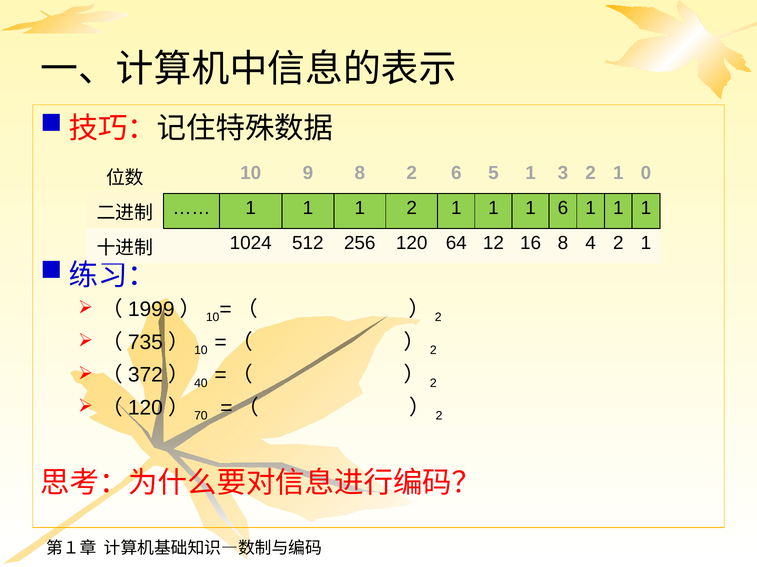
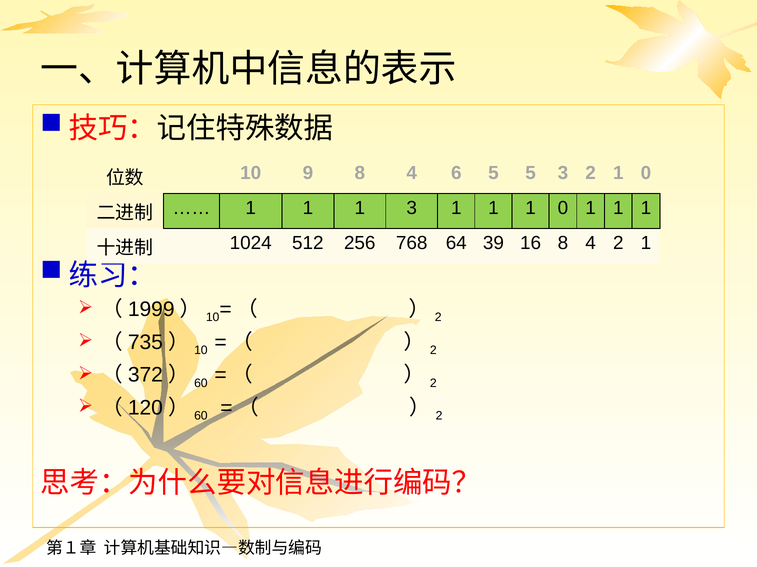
9 8 2: 2 -> 4
5 1: 1 -> 5
1 2: 2 -> 3
1 1 6: 6 -> 0
120: 120 -> 768
12: 12 -> 39
40 at (201, 384): 40 -> 60
70 at (201, 417): 70 -> 60
